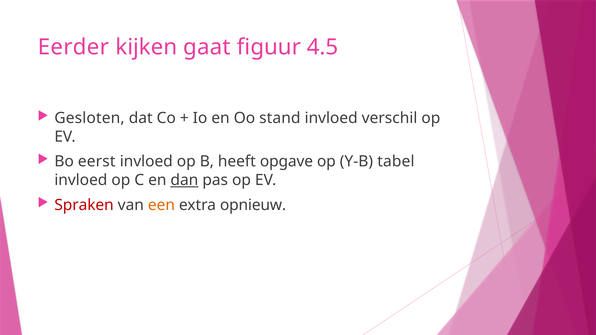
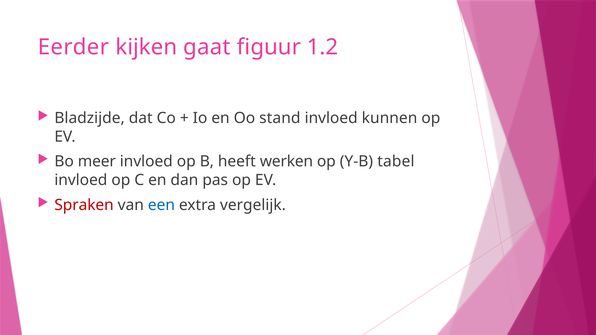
4.5: 4.5 -> 1.2
Gesloten: Gesloten -> Bladzijde
verschil: verschil -> kunnen
eerst: eerst -> meer
opgave: opgave -> werken
dan underline: present -> none
een colour: orange -> blue
opnieuw: opnieuw -> vergelijk
